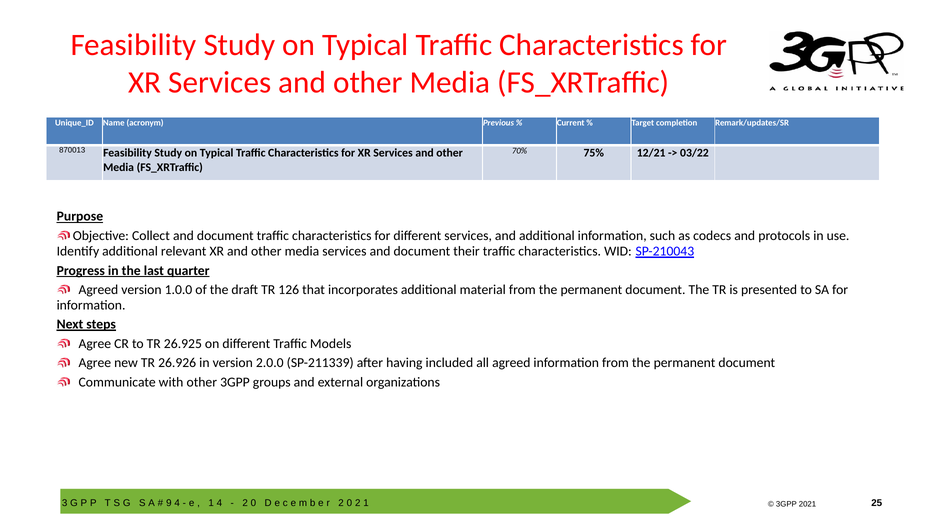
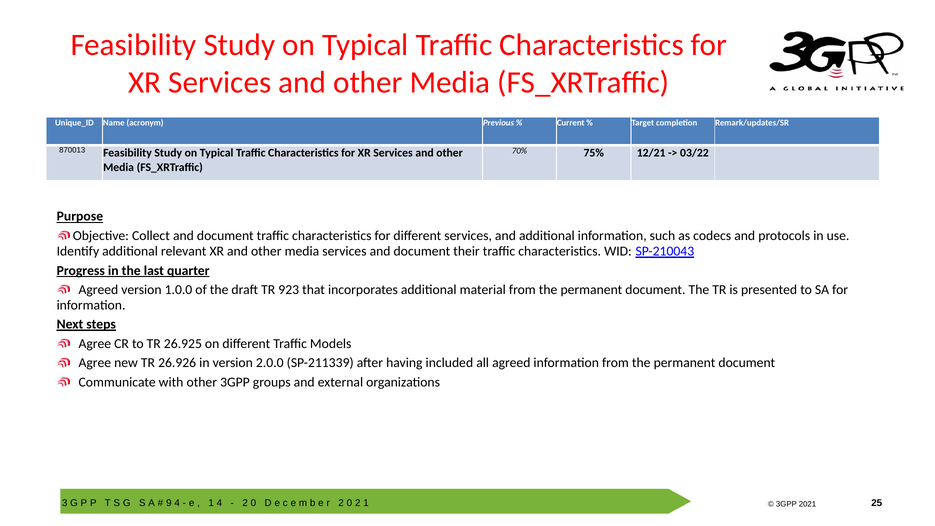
126: 126 -> 923
